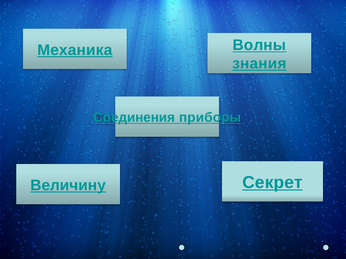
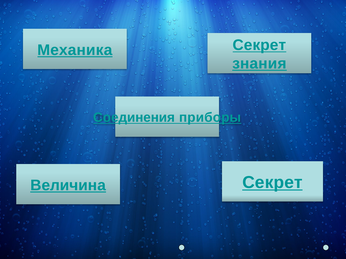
Волны at (259, 45): Волны -> Секрет
Величину: Величину -> Величина
